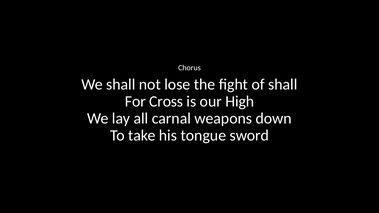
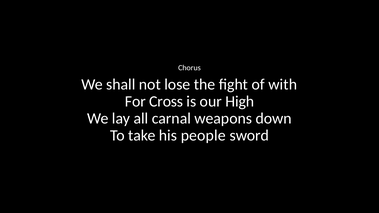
of shall: shall -> with
tongue: tongue -> people
